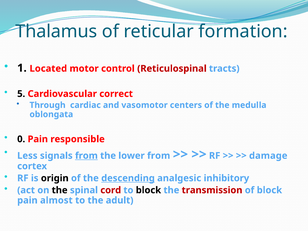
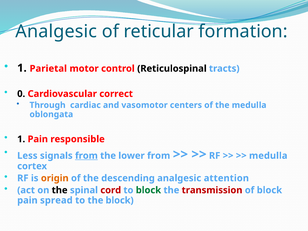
Thalamus at (56, 32): Thalamus -> Analgesic
Located: Located -> Parietal
Reticulospinal colour: red -> black
5: 5 -> 0
0 at (21, 139): 0 -> 1
damage at (268, 156): damage -> medulla
origin colour: black -> orange
descending underline: present -> none
inhibitory: inhibitory -> attention
block at (148, 190) colour: black -> green
almost: almost -> spread
the adult: adult -> block
